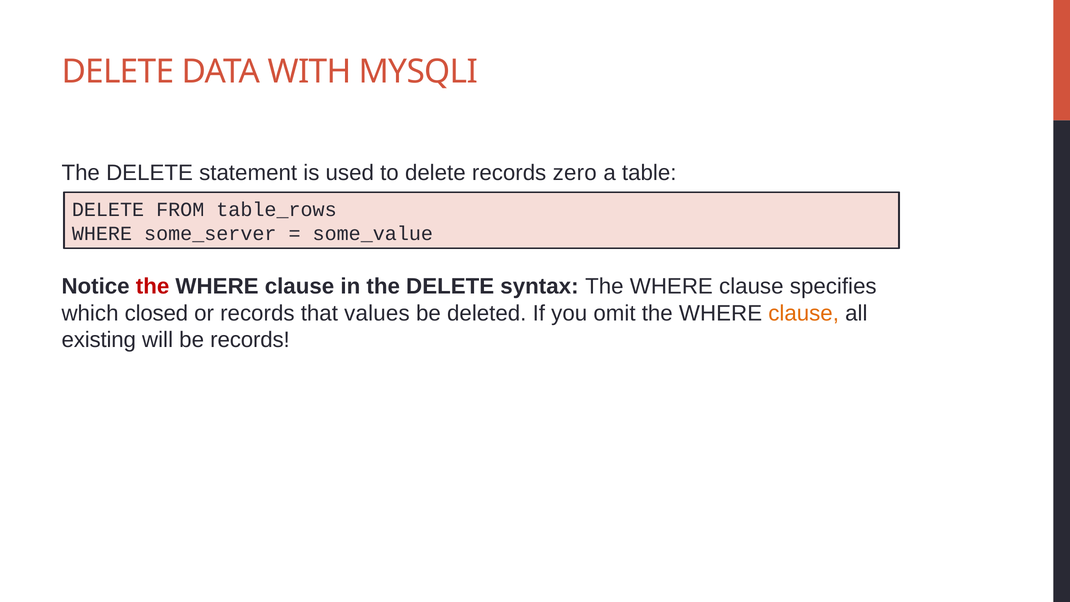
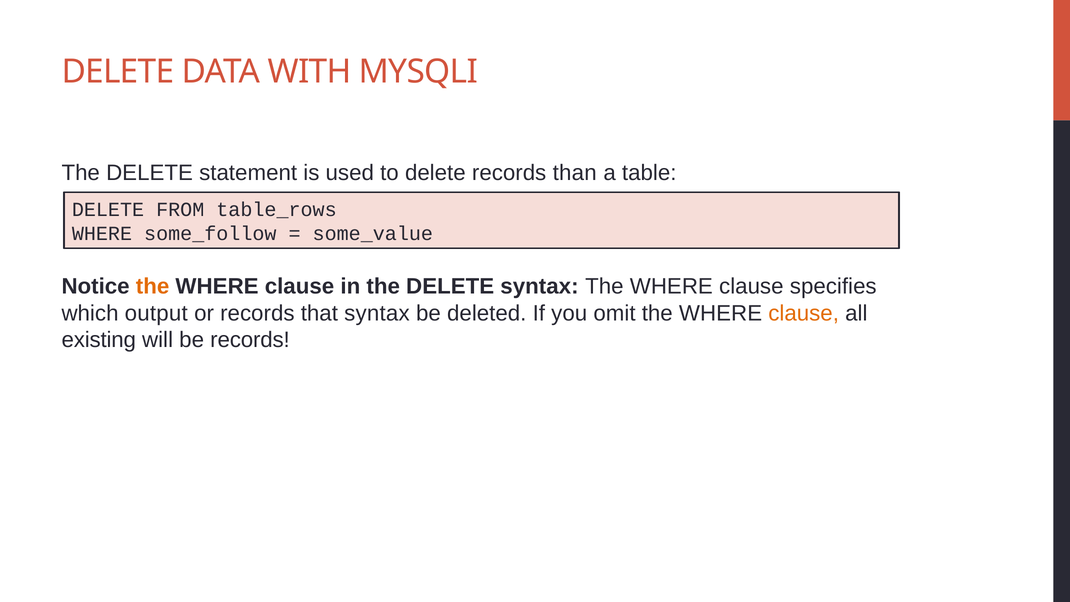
zero: zero -> than
some_server: some_server -> some_follow
the at (153, 286) colour: red -> orange
closed: closed -> output
that values: values -> syntax
